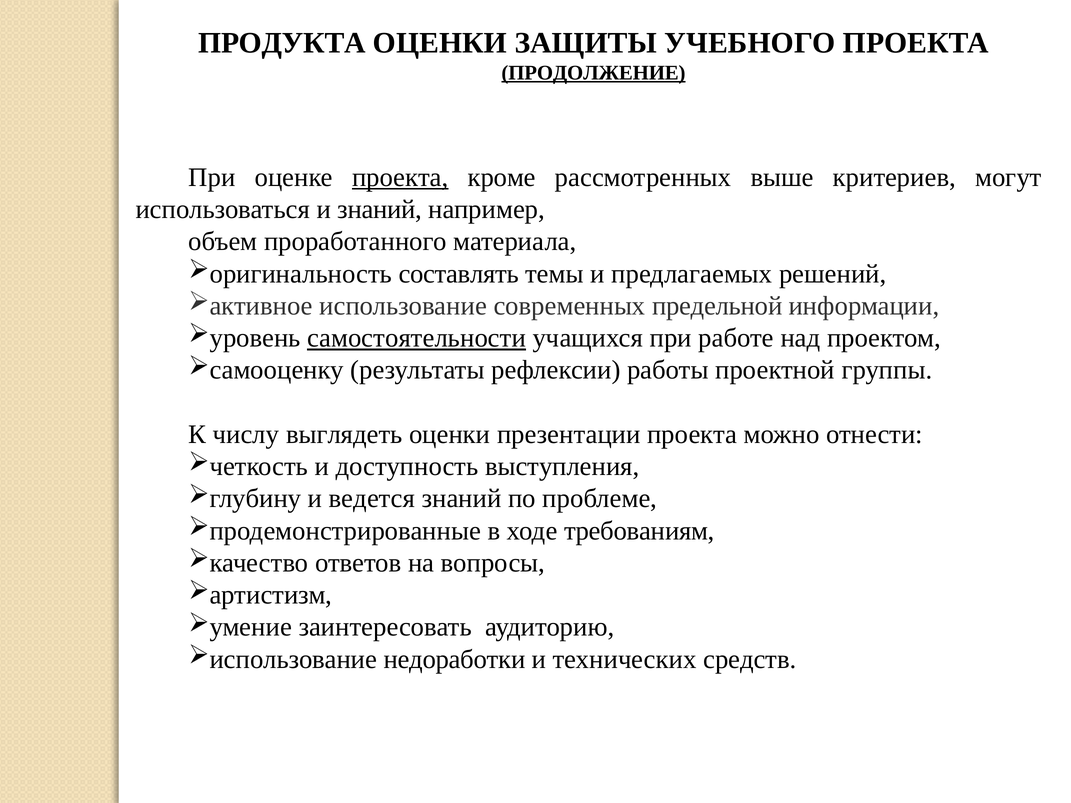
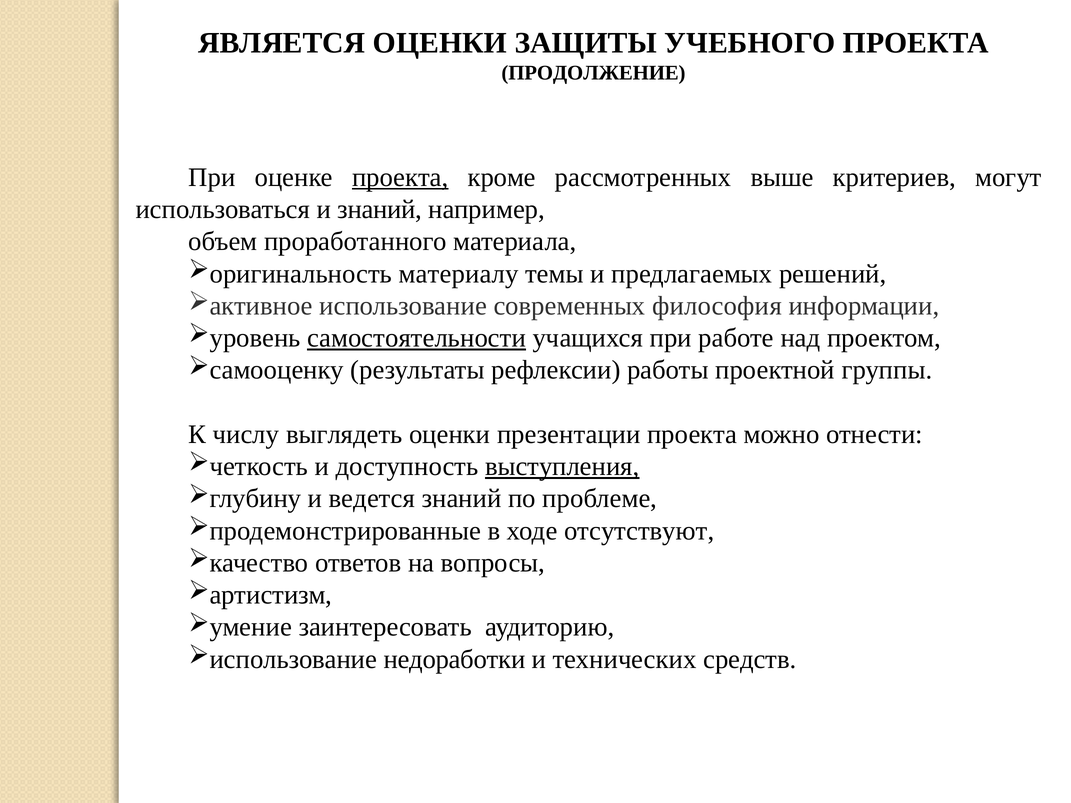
ПРОДУКТА: ПРОДУКТА -> ЯВЛЯЕТСЯ
ПРОДОЛЖЕНИЕ underline: present -> none
составлять: составлять -> материалу
предельной: предельной -> философия
выступления underline: none -> present
требованиям: требованиям -> отсутствуют
